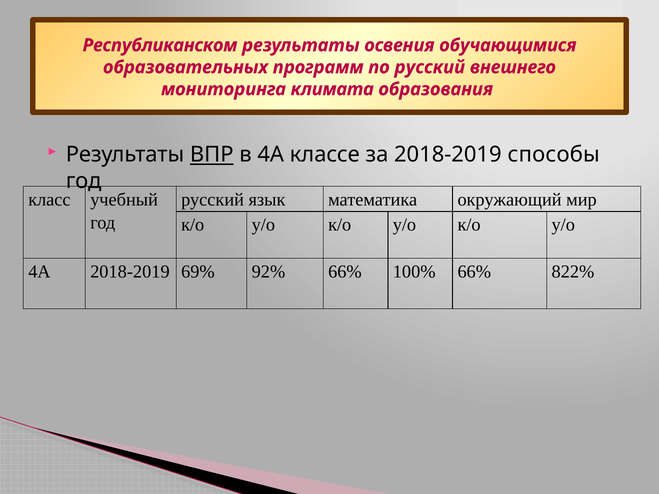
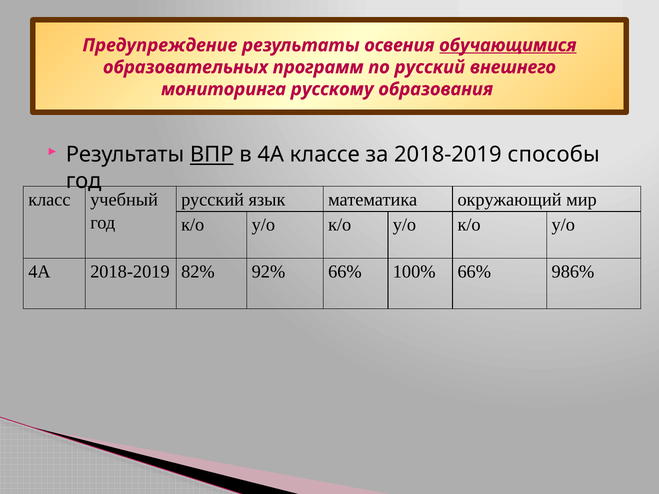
Республиканском: Республиканском -> Предупреждение
обучающимися underline: none -> present
климата: климата -> русскому
69%: 69% -> 82%
822%: 822% -> 986%
